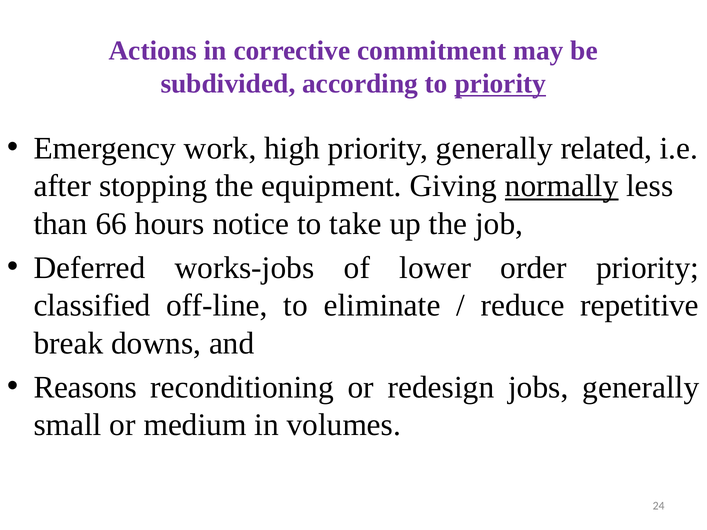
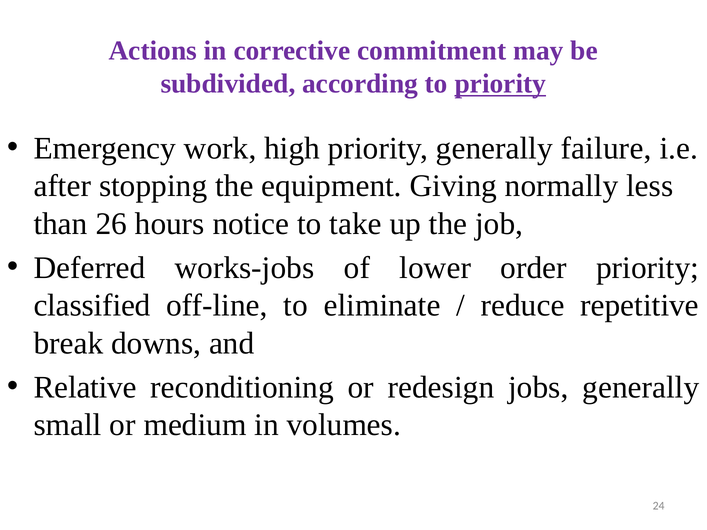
related: related -> failure
normally underline: present -> none
66: 66 -> 26
Reasons: Reasons -> Relative
